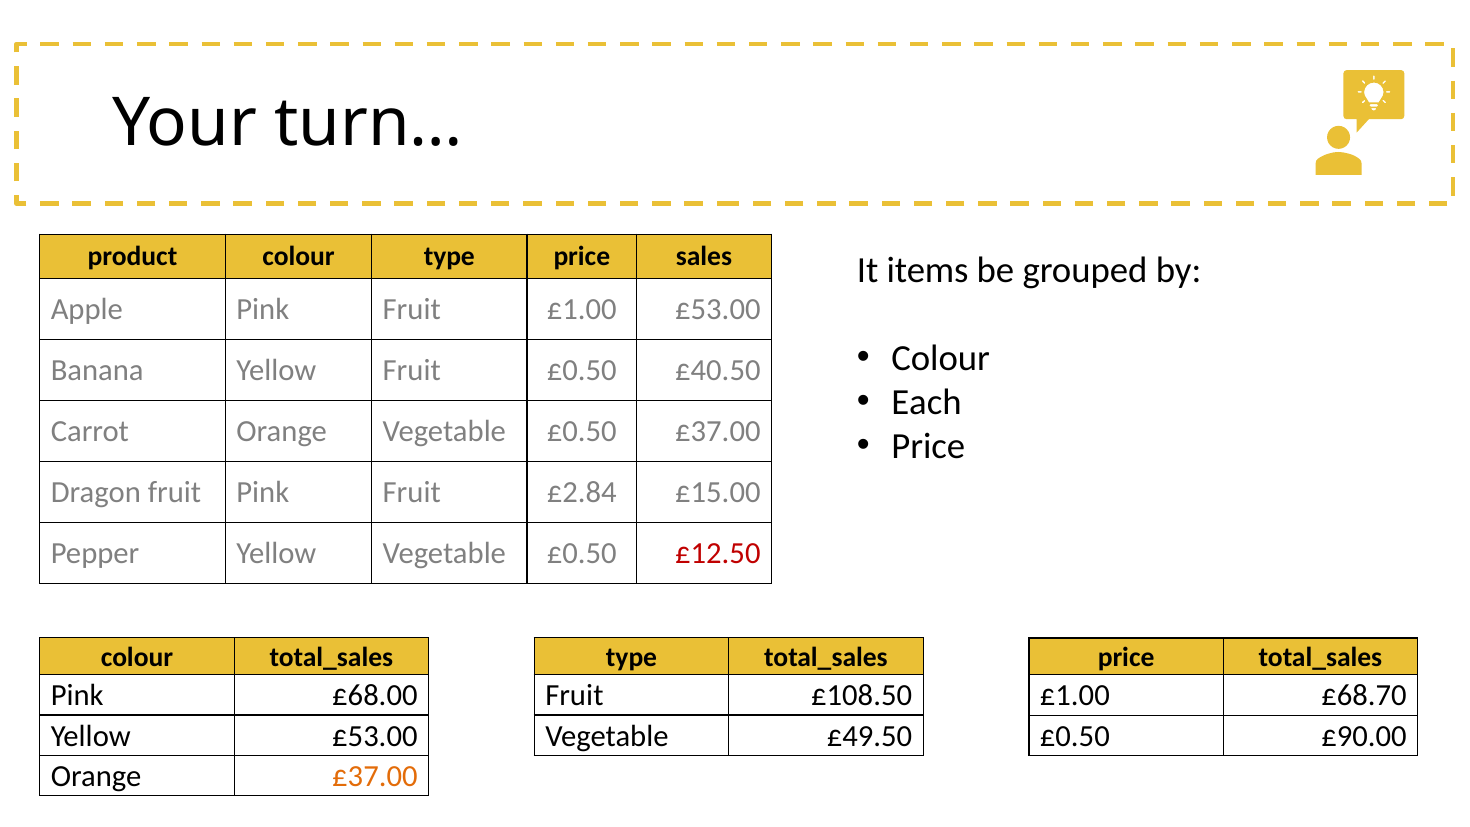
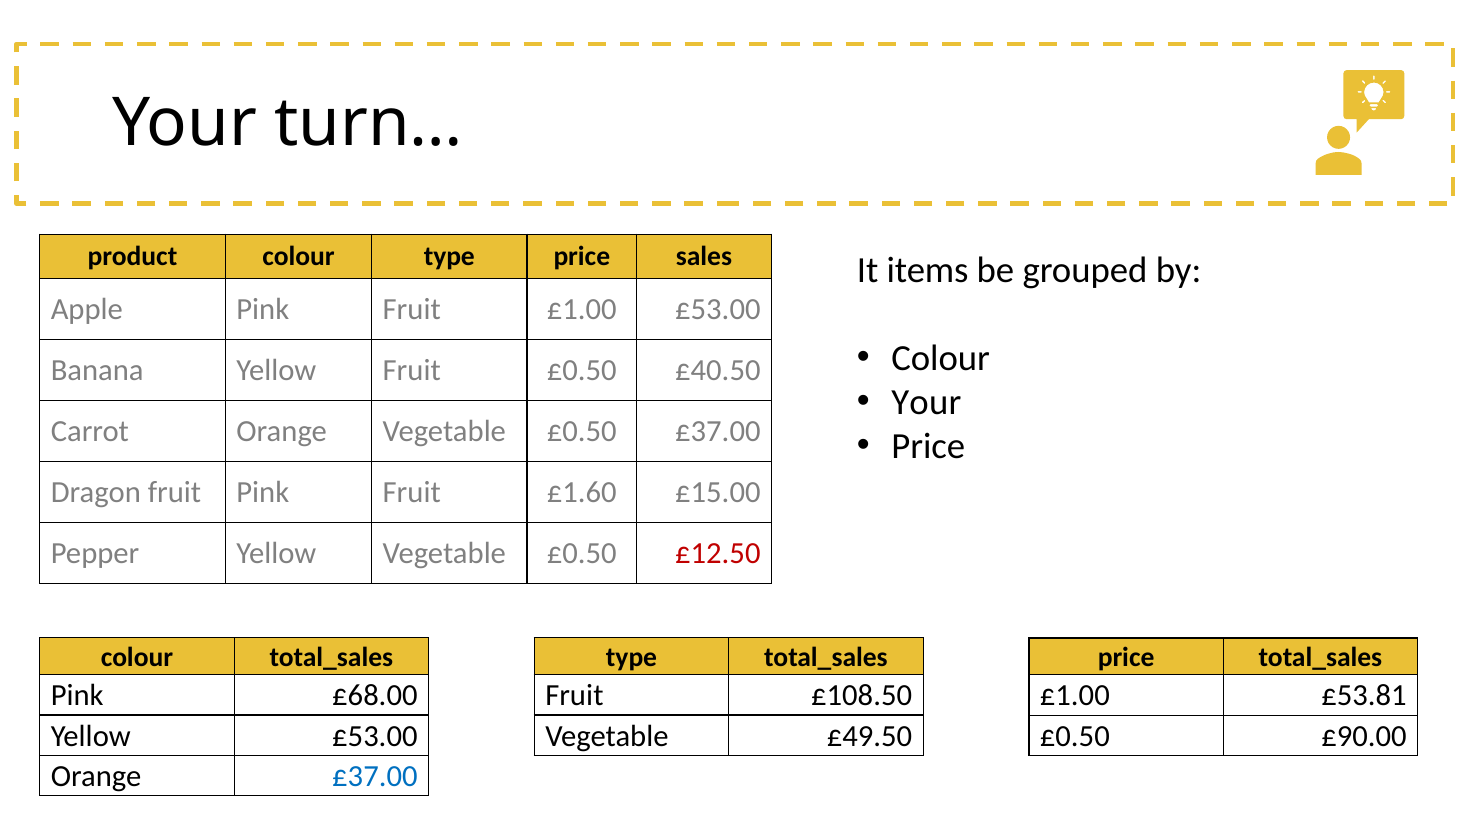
Each at (926, 402): Each -> Your
£2.84: £2.84 -> £1.60
£68.70: £68.70 -> £53.81
£37.00 at (375, 776) colour: orange -> blue
